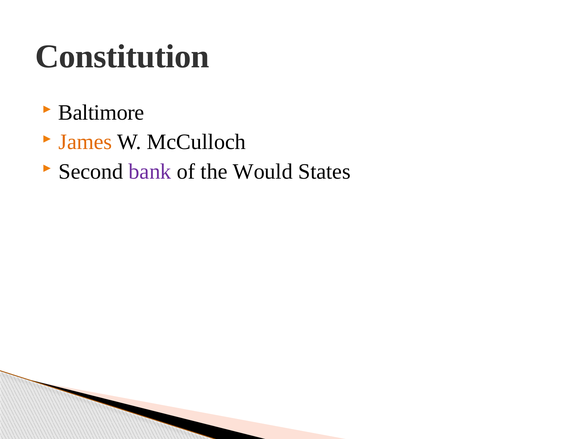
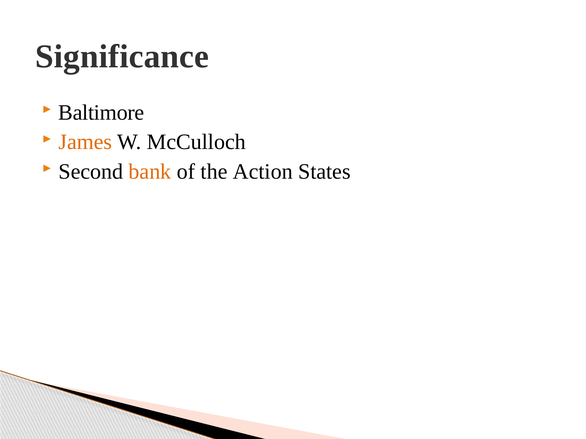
Constitution: Constitution -> Significance
bank colour: purple -> orange
Would: Would -> Action
